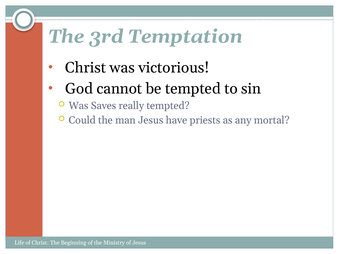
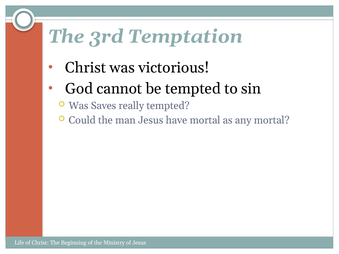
have priests: priests -> mortal
